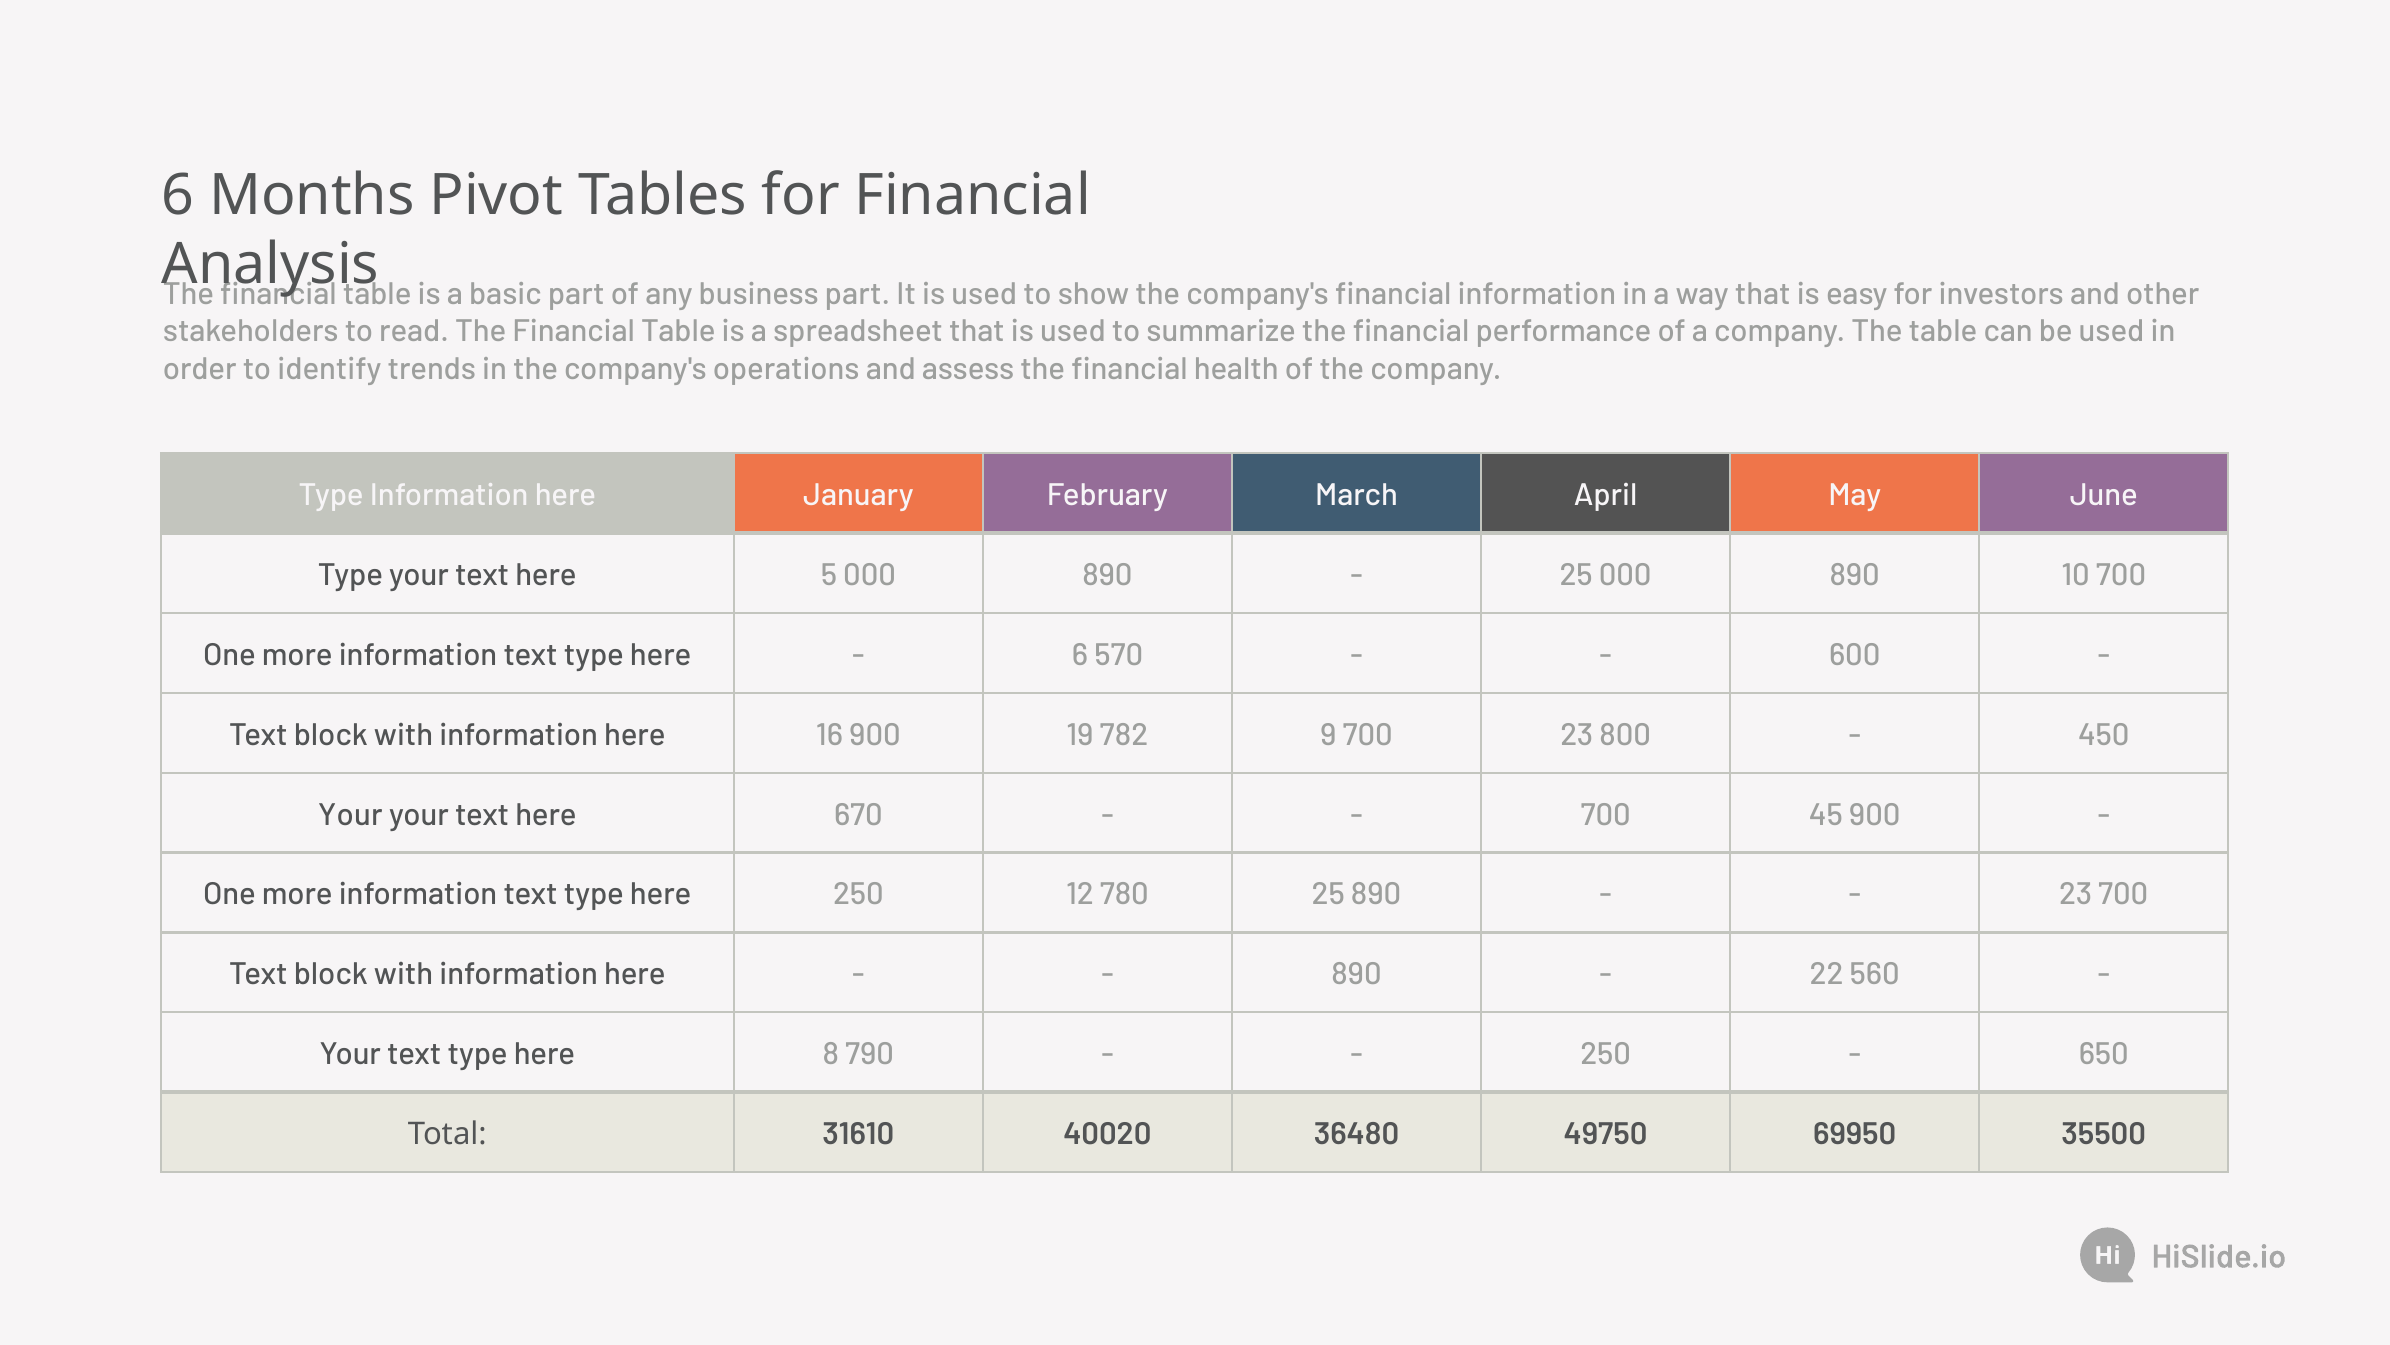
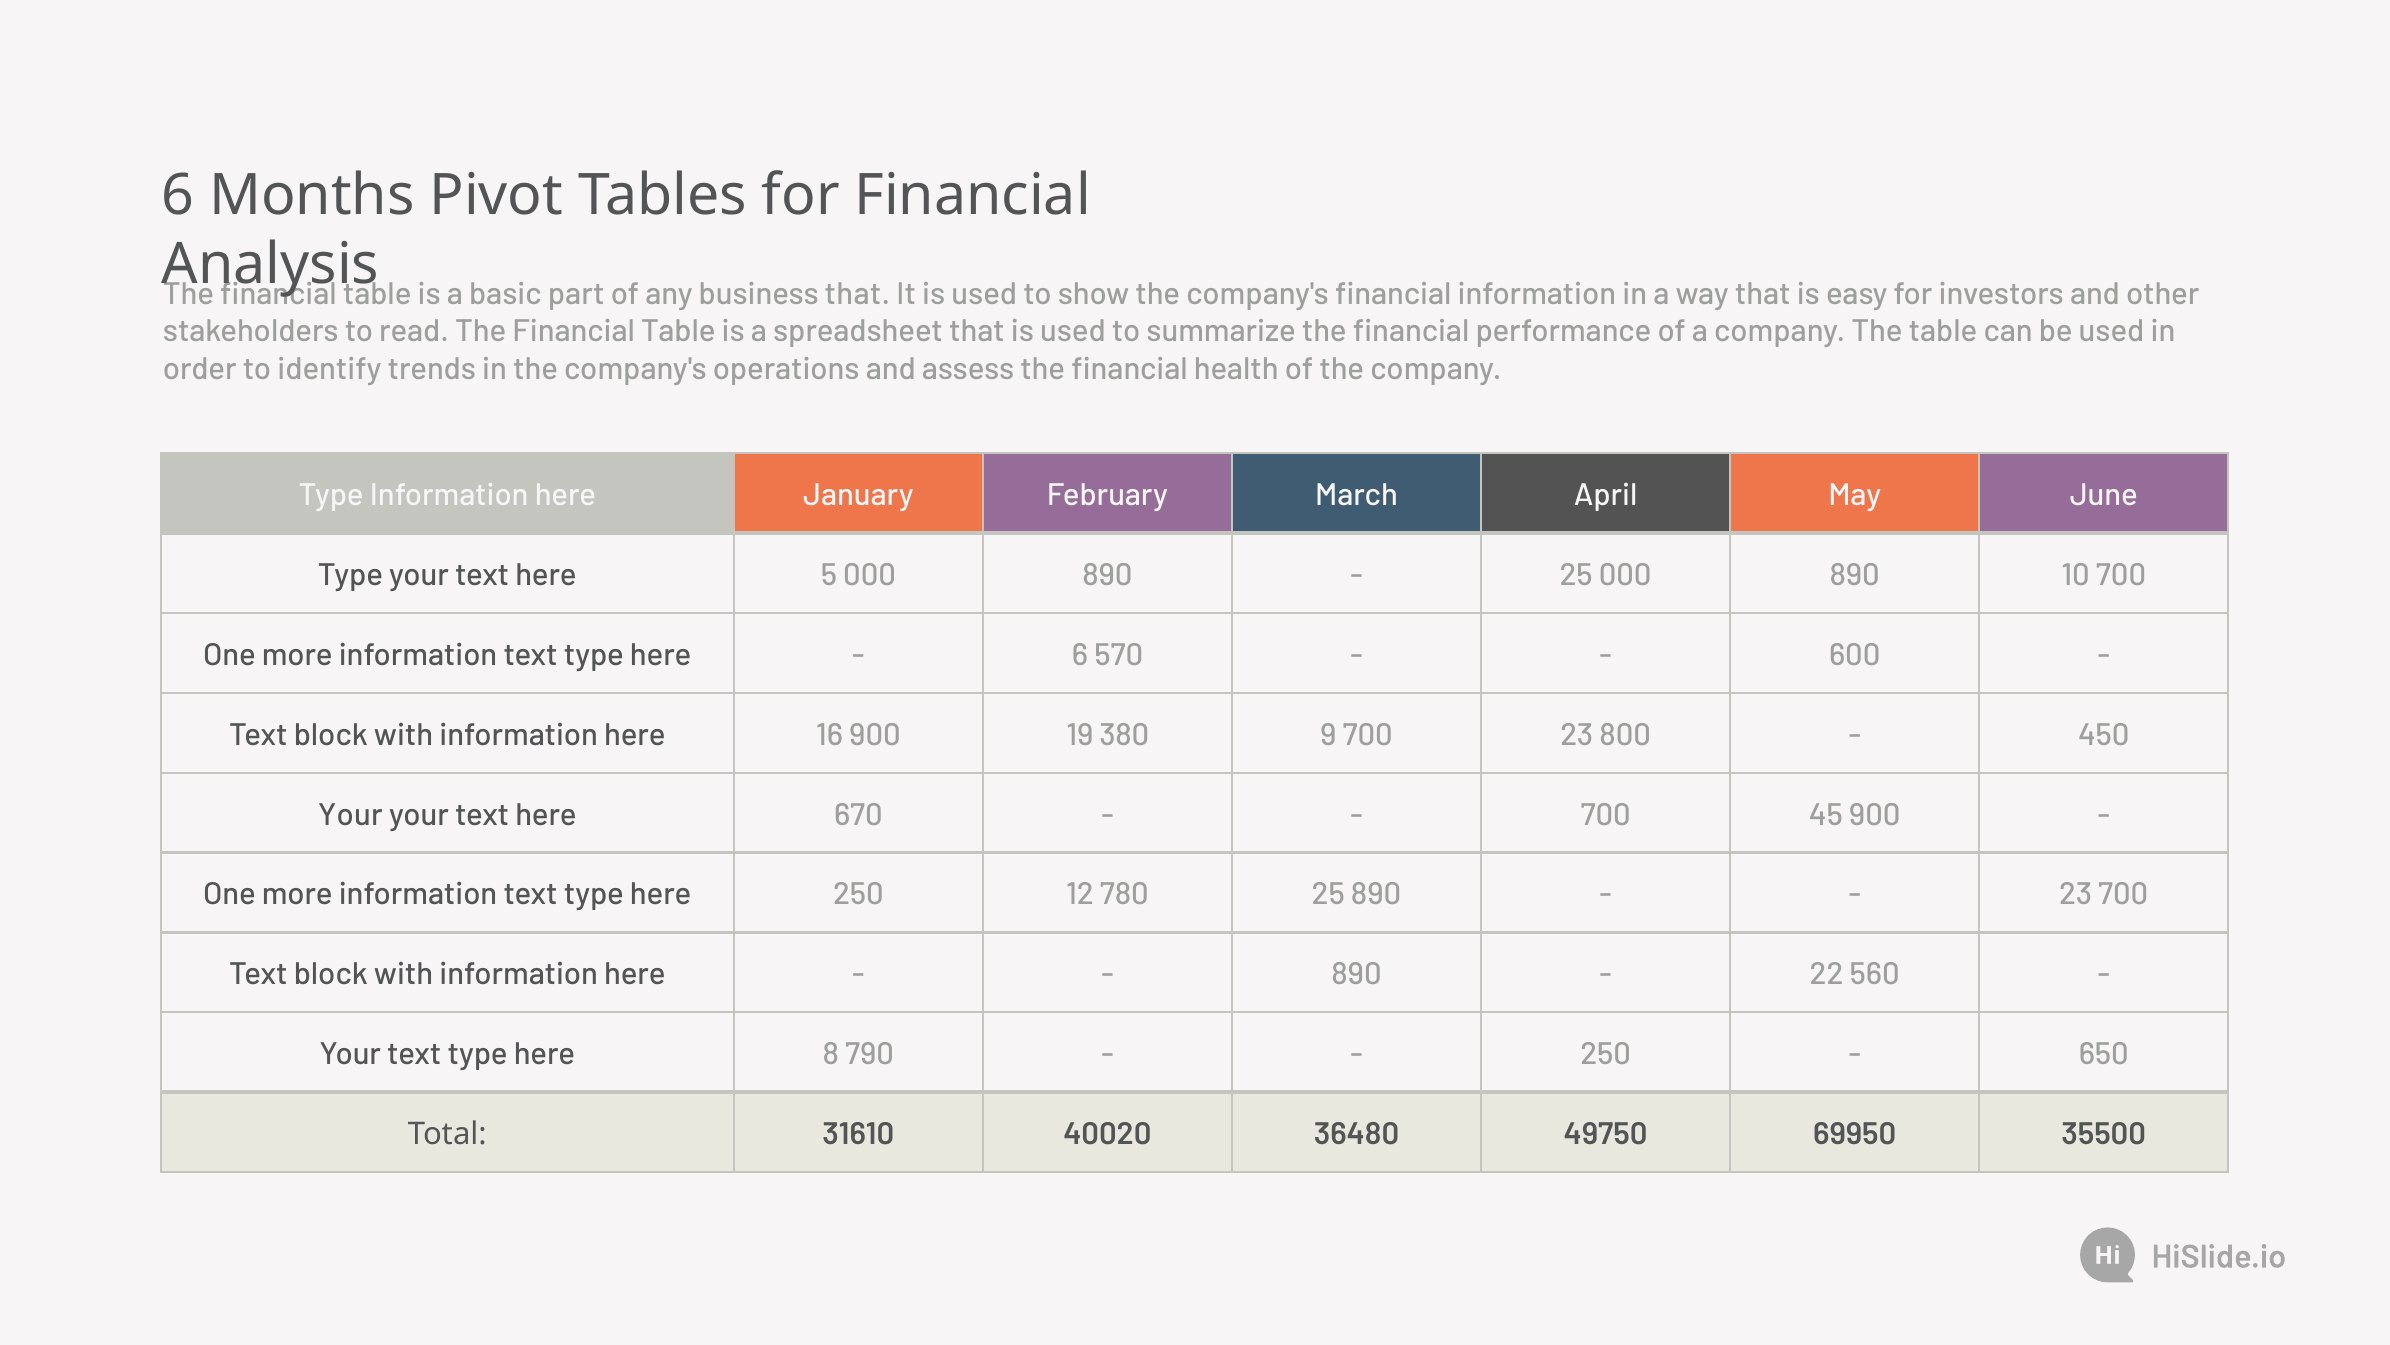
business part: part -> that
782: 782 -> 380
